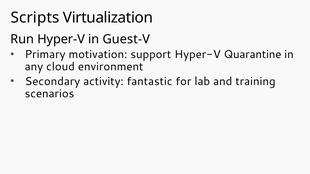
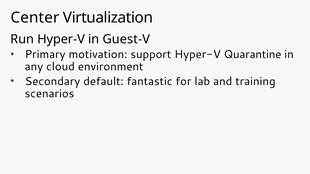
Scripts: Scripts -> Center
activity: activity -> default
